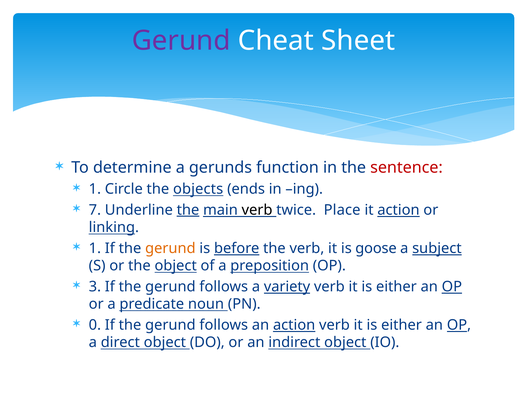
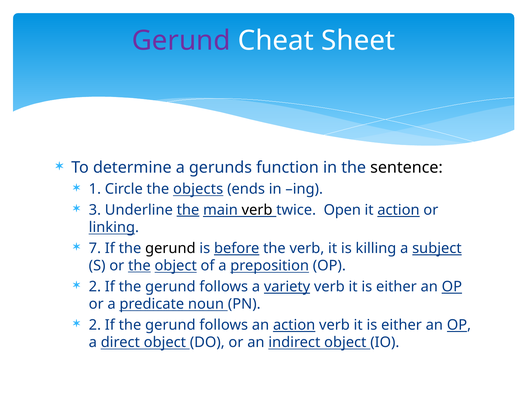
sentence colour: red -> black
7: 7 -> 3
Place: Place -> Open
1 at (95, 248): 1 -> 7
gerund at (170, 248) colour: orange -> black
goose: goose -> killing
the at (139, 266) underline: none -> present
3 at (95, 287): 3 -> 2
0 at (95, 325): 0 -> 2
